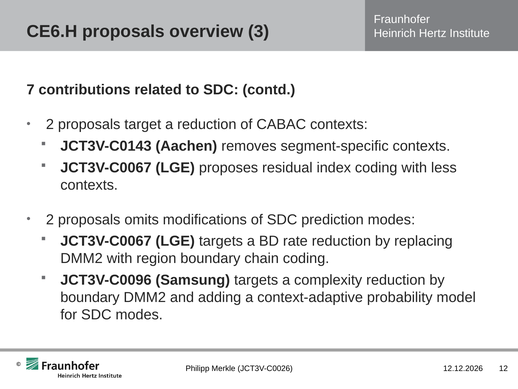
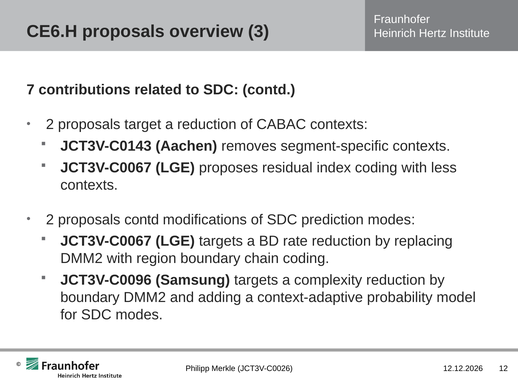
proposals omits: omits -> contd
